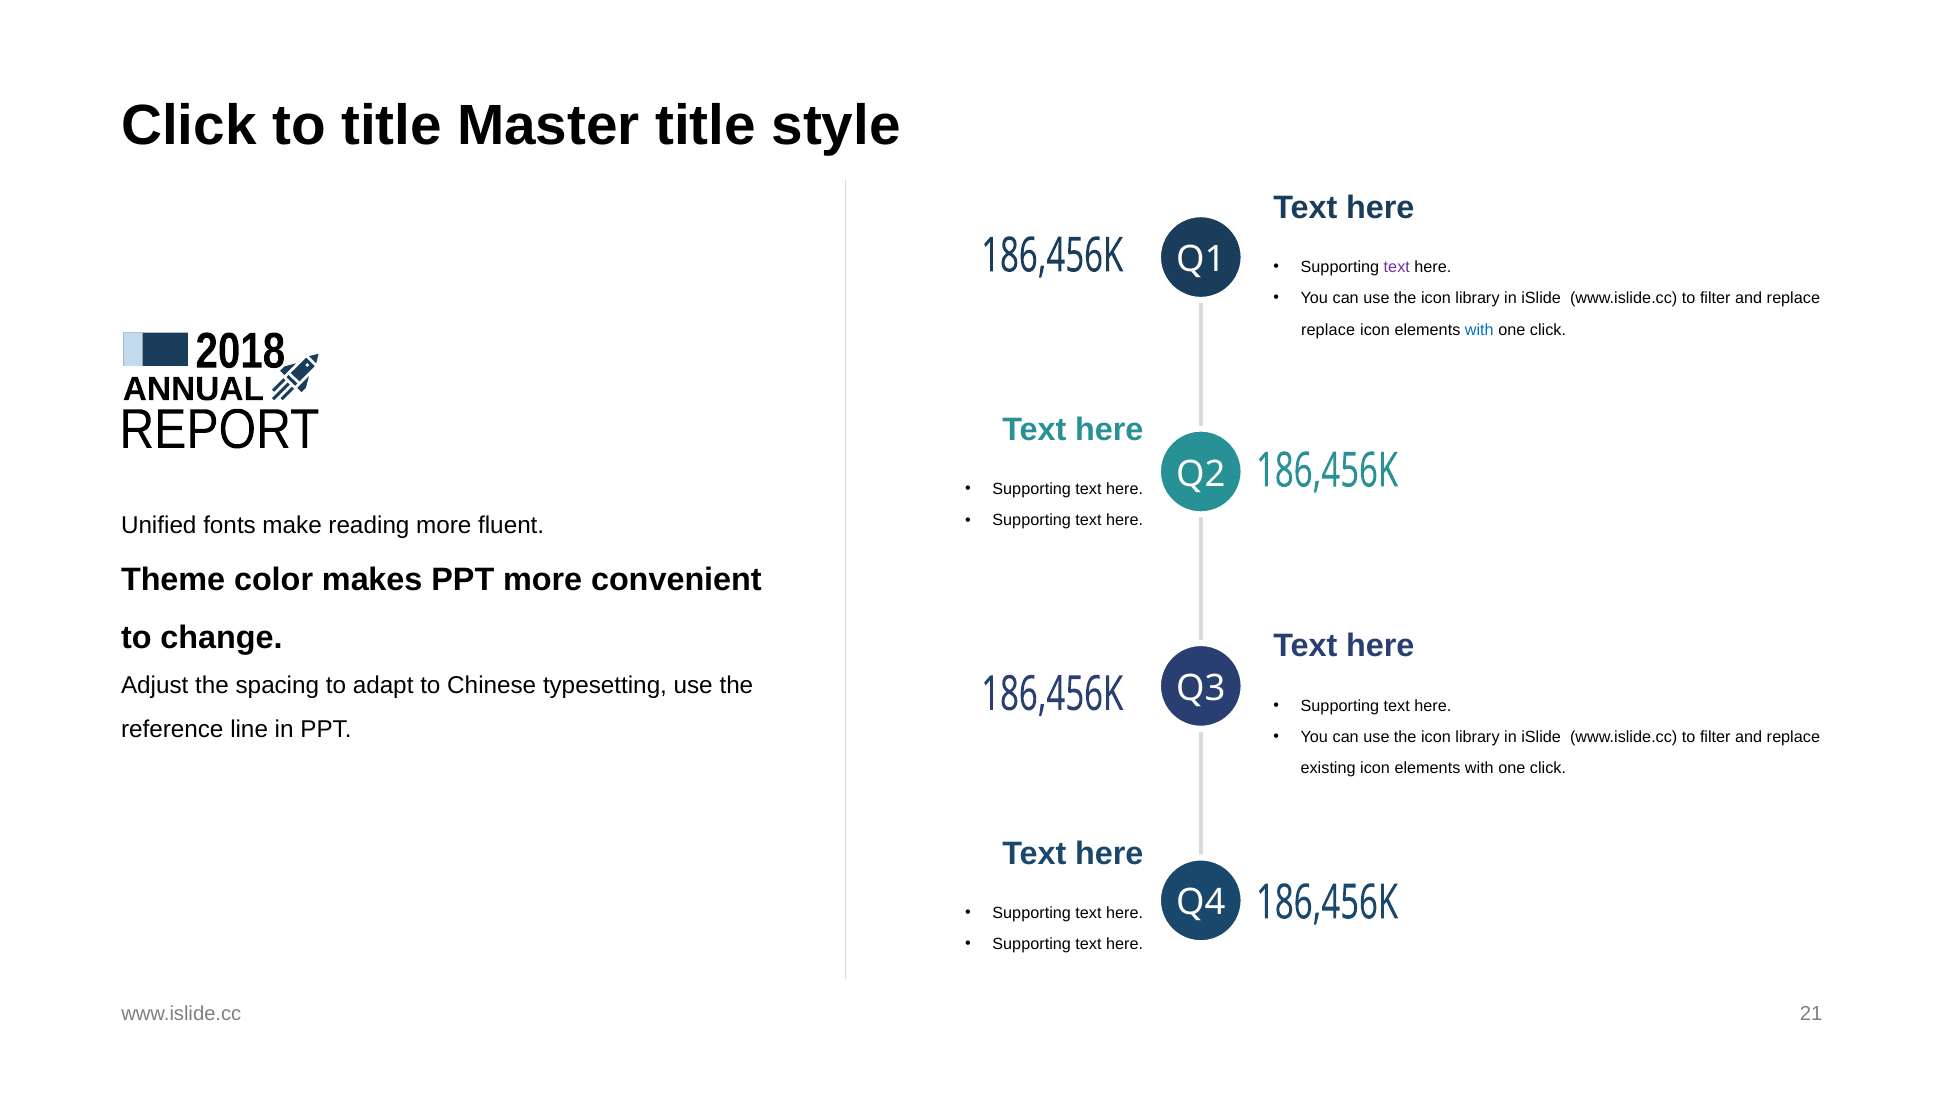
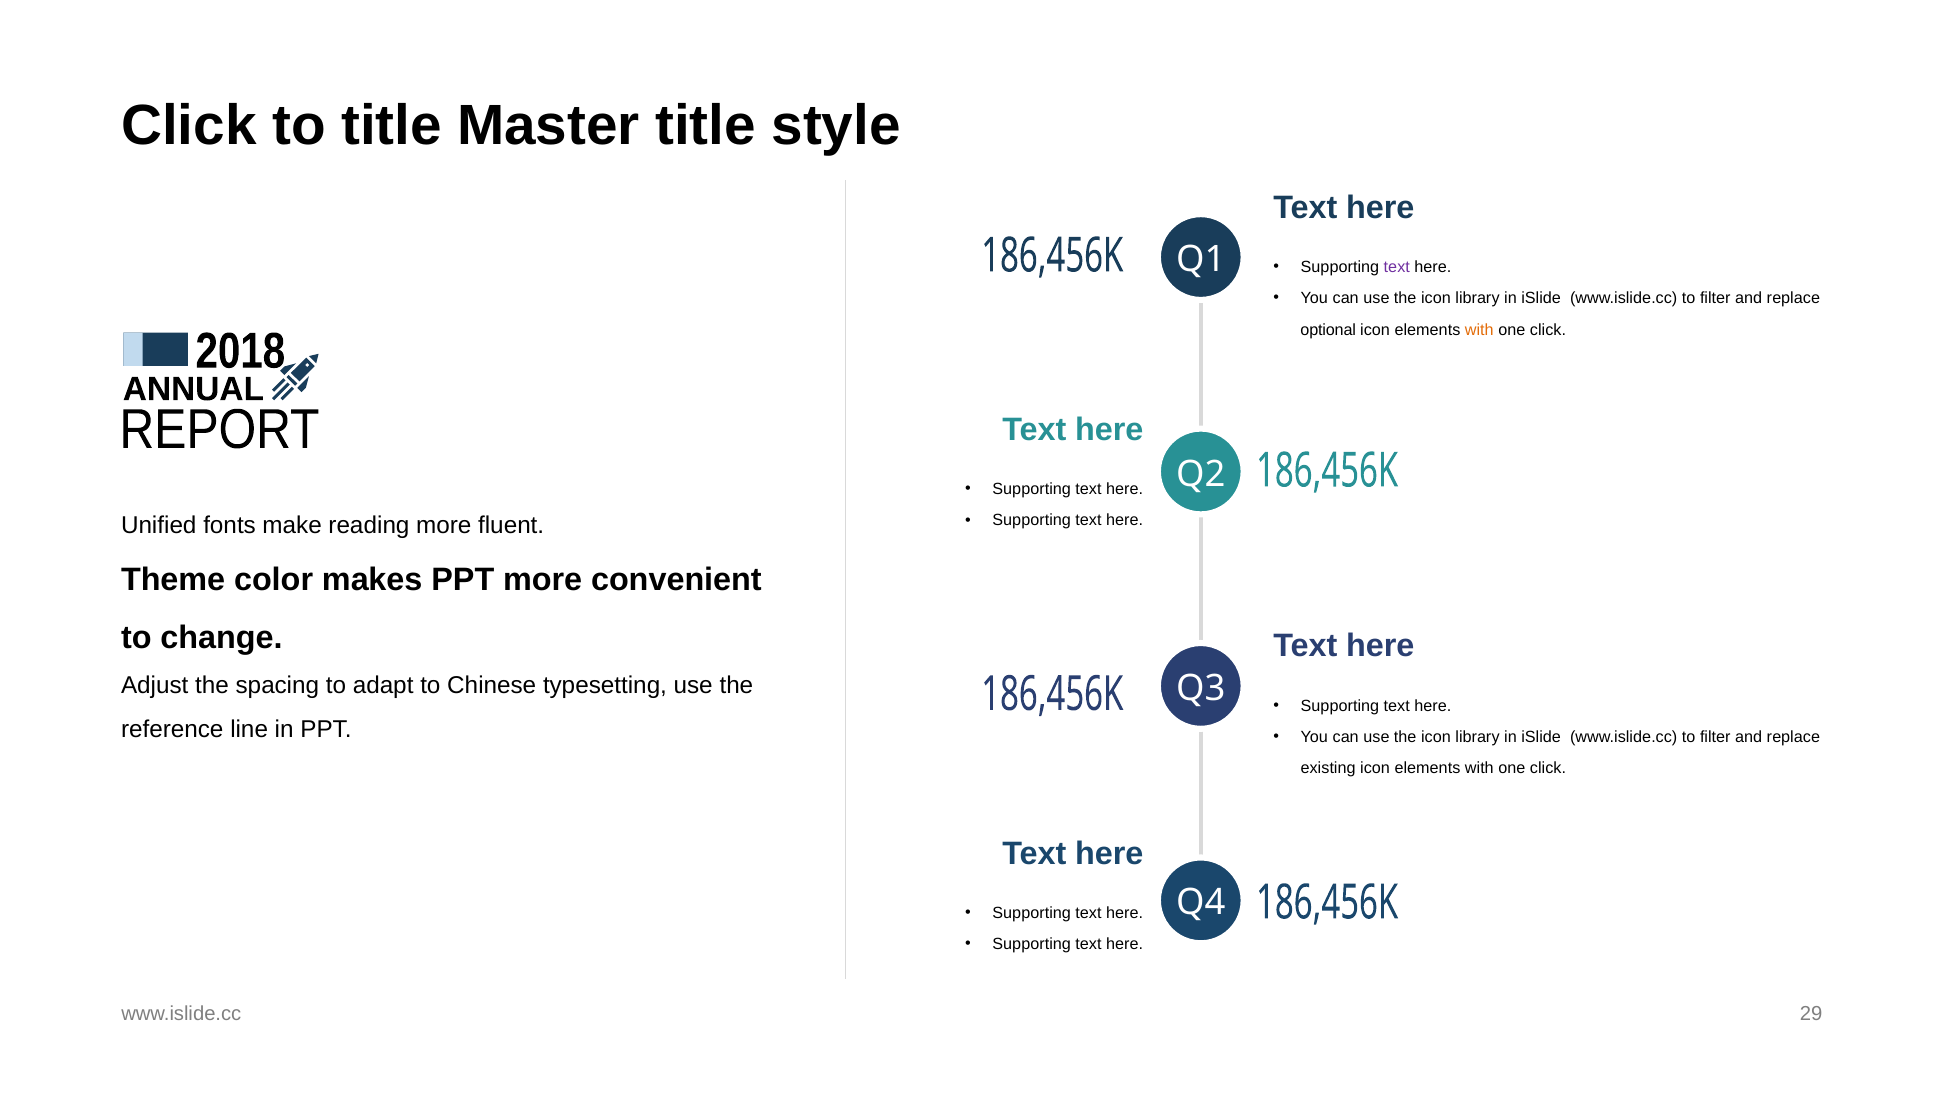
replace at (1328, 330): replace -> optional
with at (1479, 330) colour: blue -> orange
21: 21 -> 29
